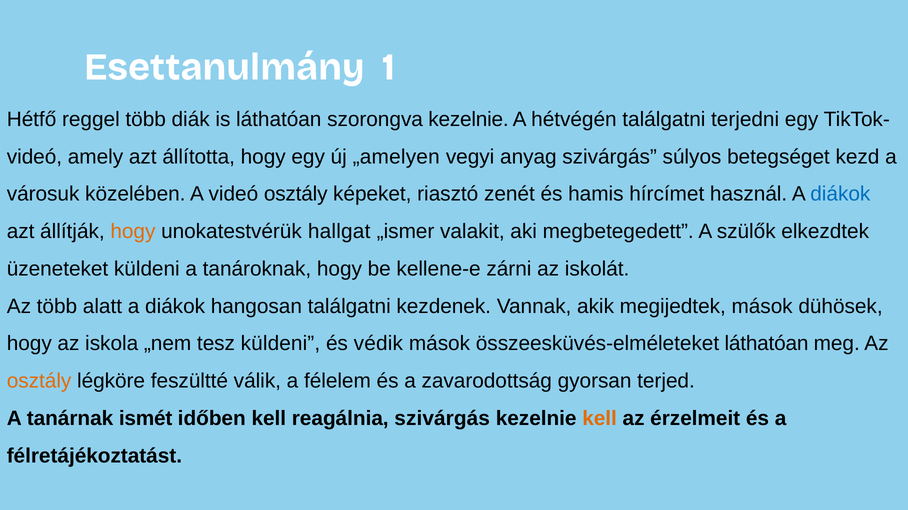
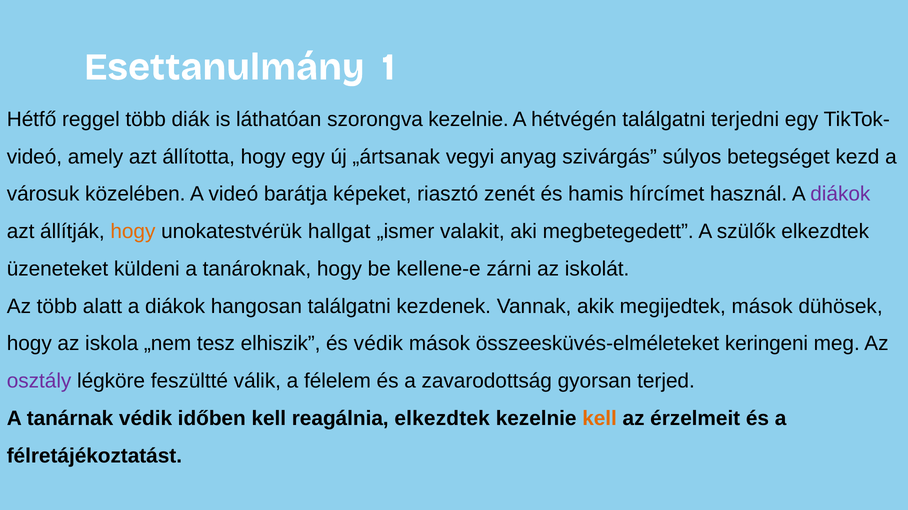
„amelyen: „amelyen -> „ártsanak
videó osztály: osztály -> barátja
diákok at (840, 194) colour: blue -> purple
tesz küldeni: küldeni -> elhiszik
összeesküvés-elméleteket láthatóan: láthatóan -> keringeni
osztály at (39, 381) colour: orange -> purple
tanárnak ismét: ismét -> védik
reagálnia szivárgás: szivárgás -> elkezdtek
